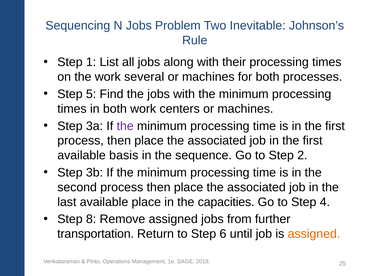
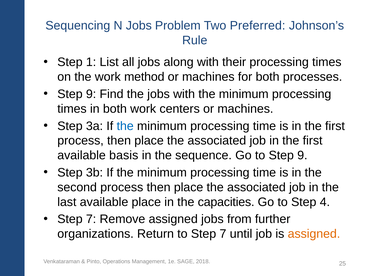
Inevitable: Inevitable -> Preferred
several: several -> method
5 at (91, 94): 5 -> 9
the at (125, 126) colour: purple -> blue
to Step 2: 2 -> 9
8 at (91, 219): 8 -> 7
transportation: transportation -> organizations
to Step 6: 6 -> 7
